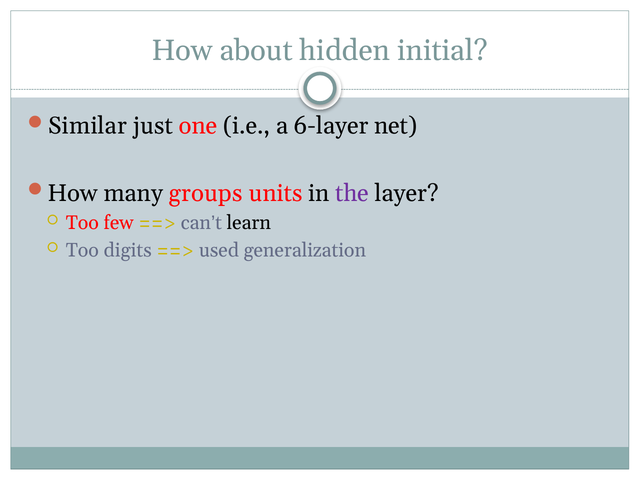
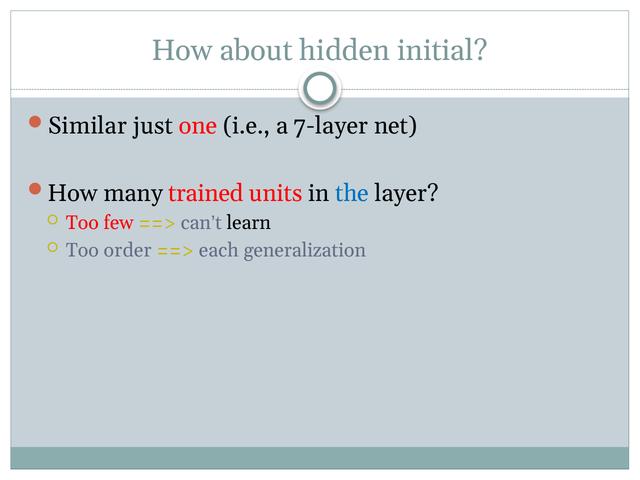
6-layer: 6-layer -> 7-layer
groups: groups -> trained
the colour: purple -> blue
digits: digits -> order
used: used -> each
